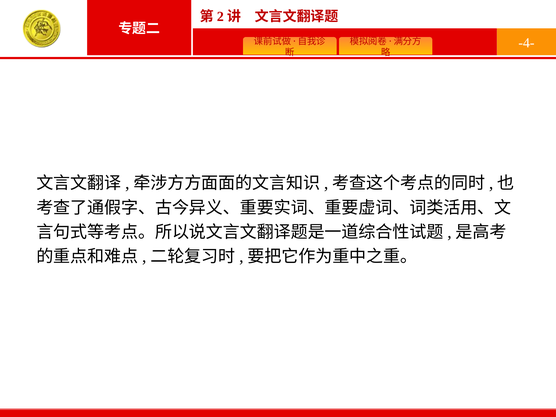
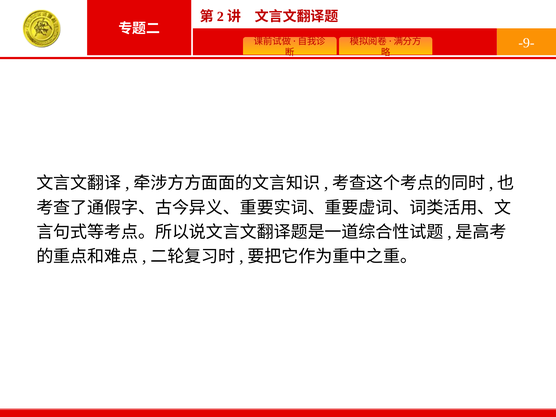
-4-: -4- -> -9-
